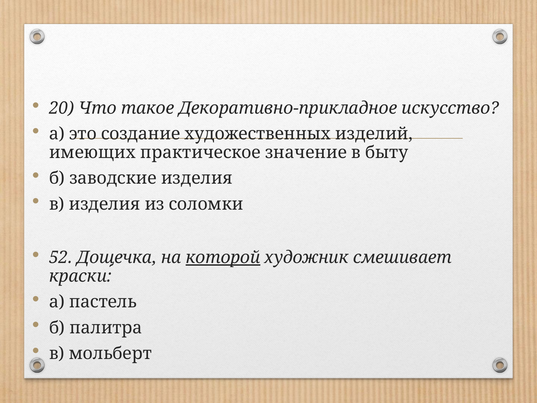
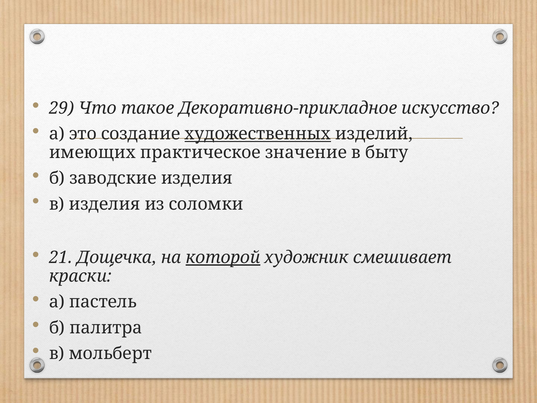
20: 20 -> 29
художественных underline: none -> present
52: 52 -> 21
